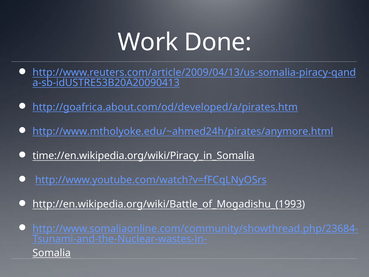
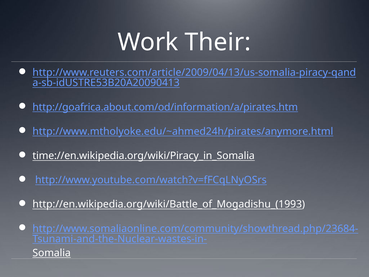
Done: Done -> Their
http://goafrica.about.com/od/developed/a/pirates.htm: http://goafrica.about.com/od/developed/a/pirates.htm -> http://goafrica.about.com/od/information/a/pirates.htm
